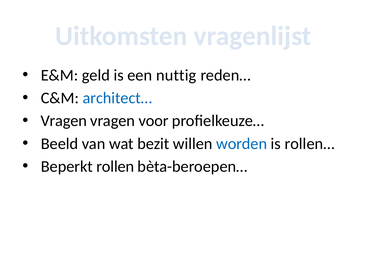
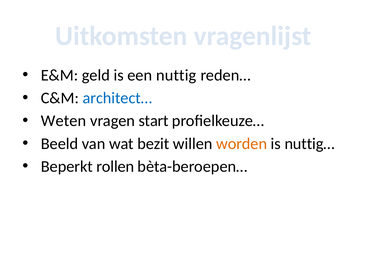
Vragen at (64, 121): Vragen -> Weten
voor: voor -> start
worden colour: blue -> orange
rollen…: rollen… -> nuttig…
